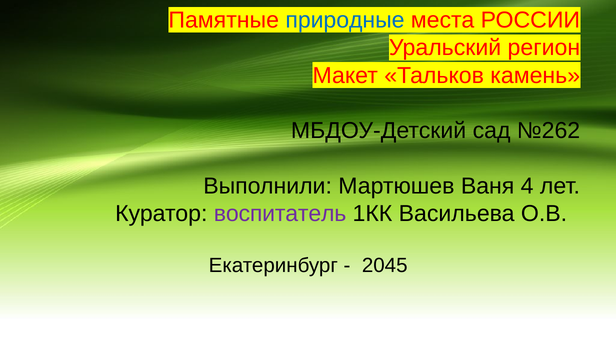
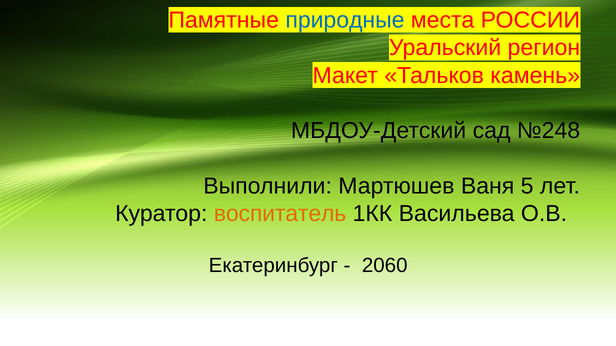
№262: №262 -> №248
4: 4 -> 5
воспитатель colour: purple -> orange
2045: 2045 -> 2060
